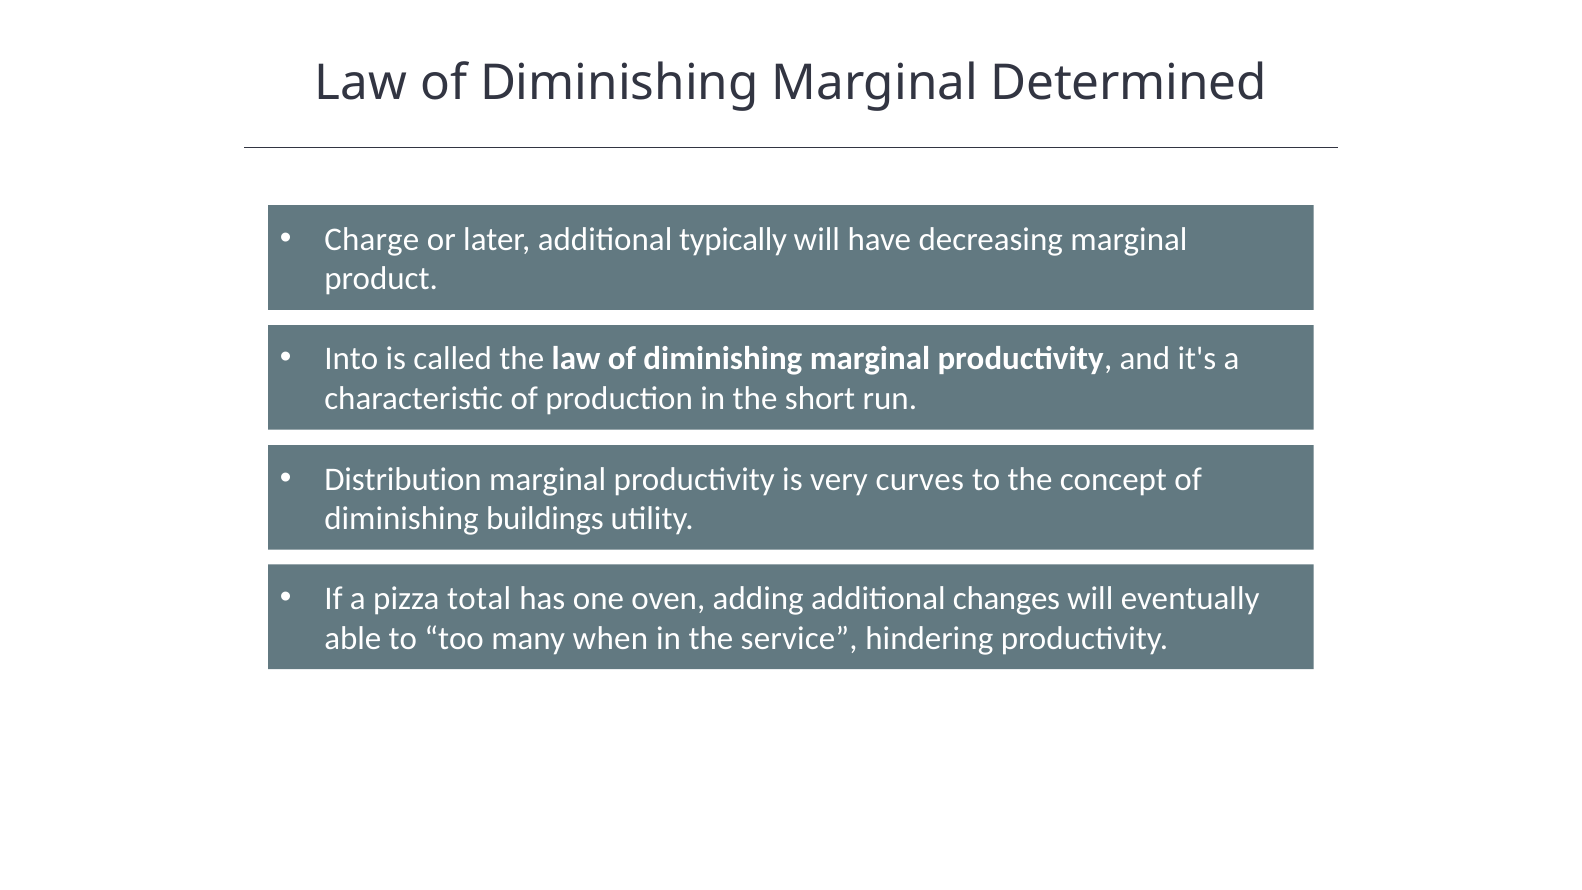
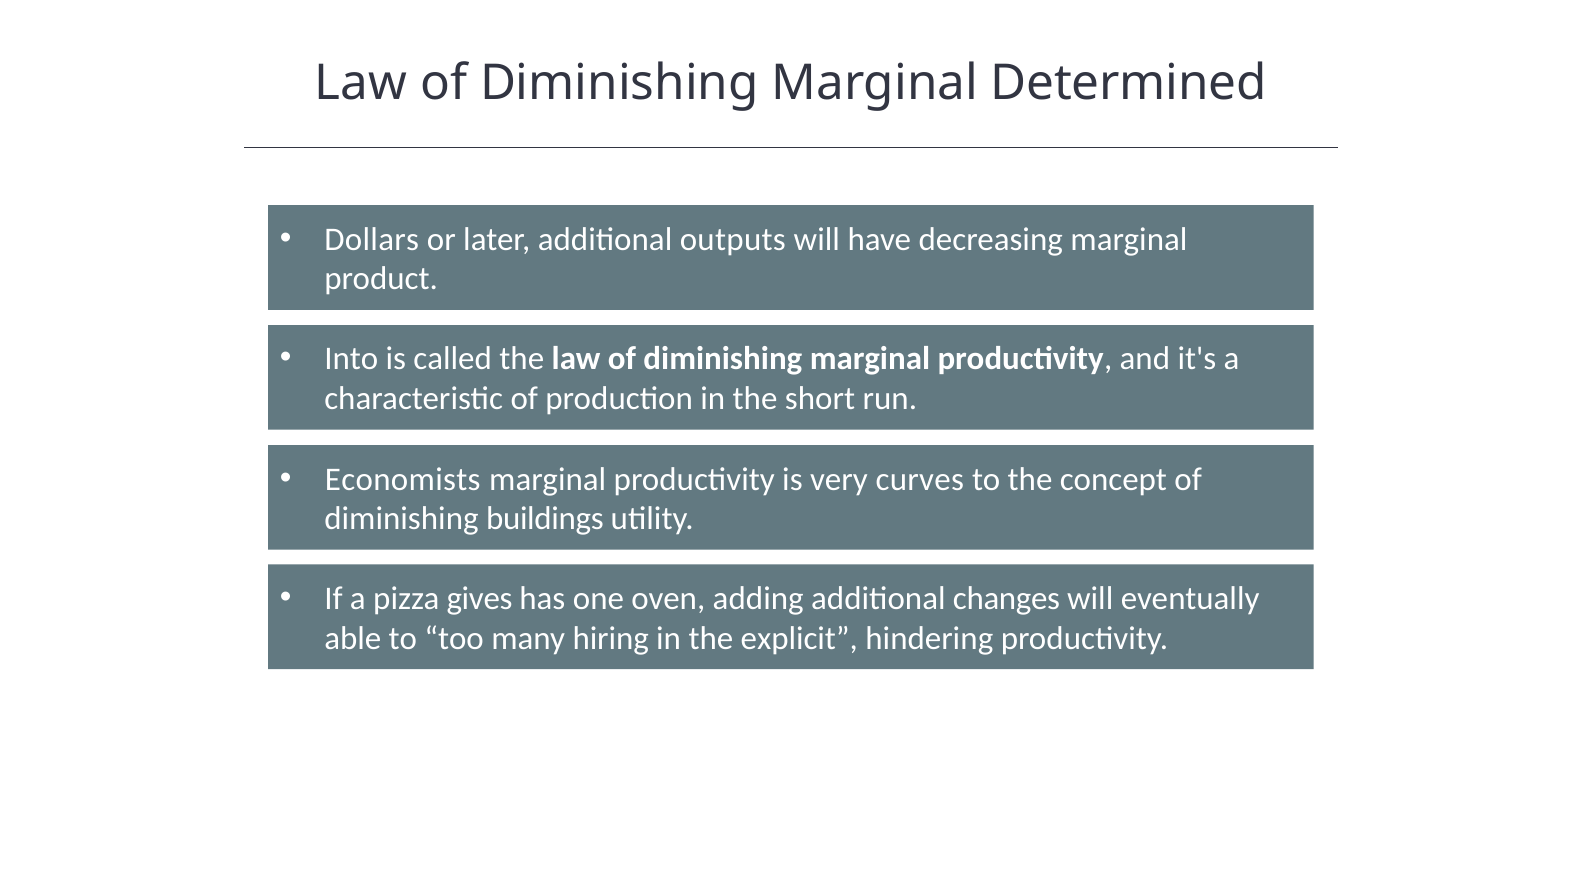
Charge: Charge -> Dollars
typically: typically -> outputs
Distribution: Distribution -> Economists
total: total -> gives
when: when -> hiring
service: service -> explicit
